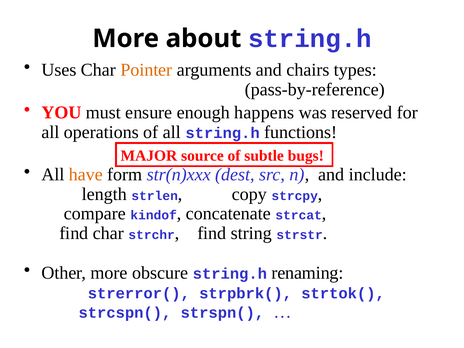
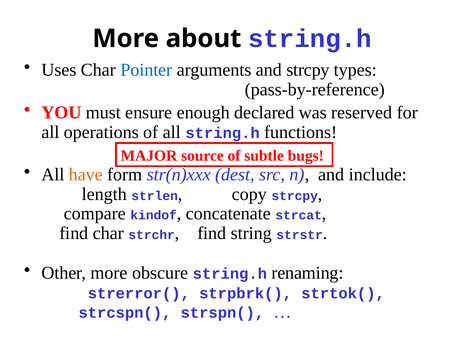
Pointer colour: orange -> blue
and chairs: chairs -> strcpy
happens: happens -> declared
